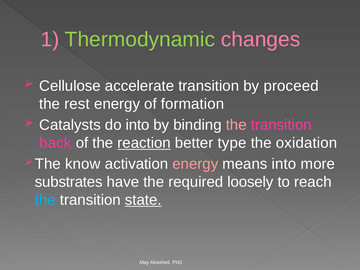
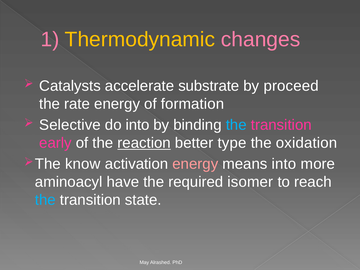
Thermodynamic colour: light green -> yellow
Cellulose: Cellulose -> Catalysts
accelerate transition: transition -> substrate
rest: rest -> rate
Catalysts: Catalysts -> Selective
the at (236, 125) colour: pink -> light blue
back: back -> early
substrates: substrates -> aminoacyl
loosely: loosely -> isomer
state underline: present -> none
